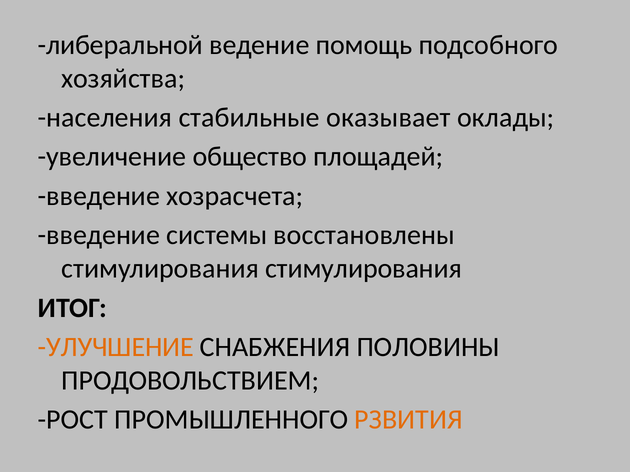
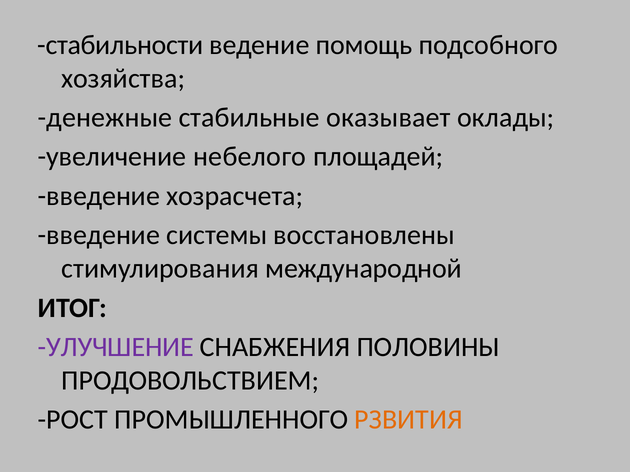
либеральной: либеральной -> стабильности
населения: населения -> денежные
общество: общество -> небелого
стимулирования стимулирования: стимулирования -> международной
УЛУЧШЕНИЕ colour: orange -> purple
